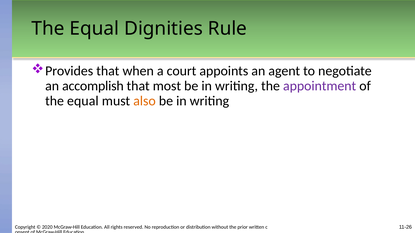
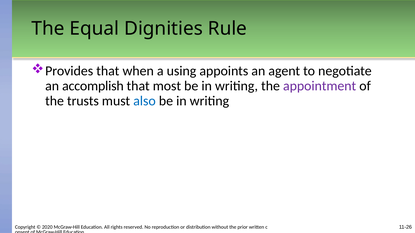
court: court -> using
equal at (83, 101): equal -> trusts
also colour: orange -> blue
